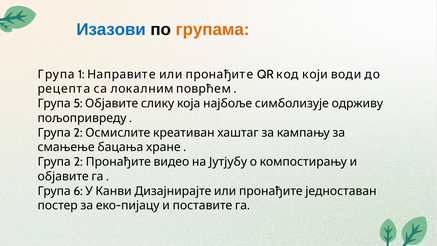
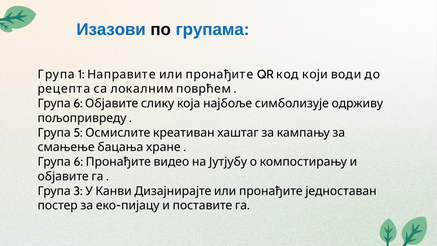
групама colour: orange -> blue
5 at (78, 103): 5 -> 6
2 at (78, 133): 2 -> 5
2 at (78, 162): 2 -> 6
6: 6 -> 3
